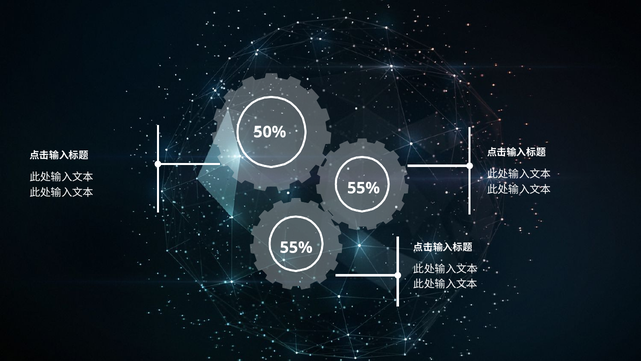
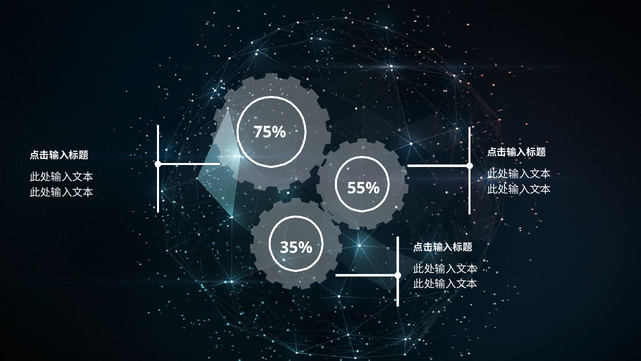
50%: 50% -> 75%
55% at (296, 247): 55% -> 35%
